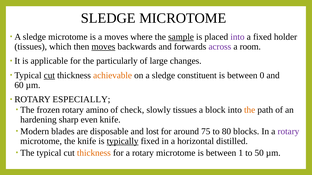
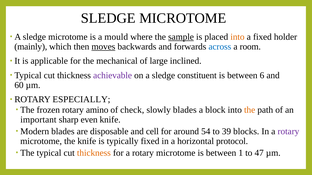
a moves: moves -> mould
into at (237, 37) colour: purple -> orange
tissues at (31, 47): tissues -> mainly
across colour: purple -> blue
particularly: particularly -> mechanical
changes: changes -> inclined
cut at (49, 76) underline: present -> none
achievable colour: orange -> purple
0: 0 -> 6
slowly tissues: tissues -> blades
hardening: hardening -> important
lost: lost -> cell
75: 75 -> 54
80: 80 -> 39
typically underline: present -> none
distilled: distilled -> protocol
50: 50 -> 47
